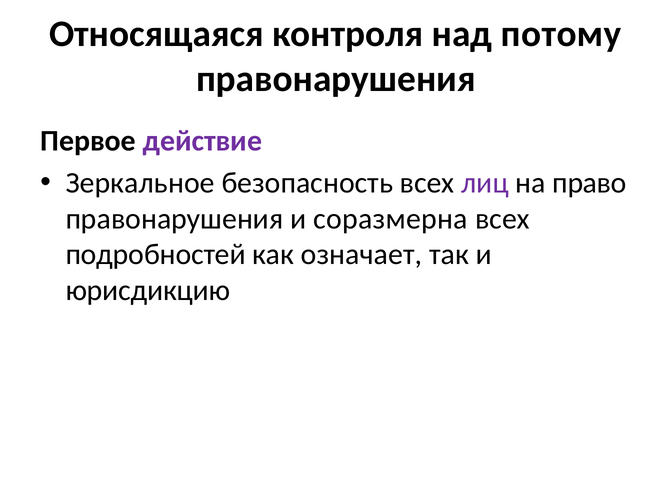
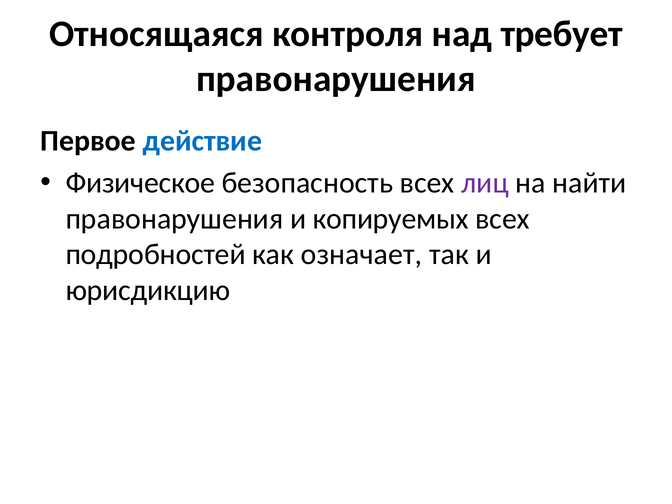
потому: потому -> требует
действие colour: purple -> blue
Зеркальное: Зеркальное -> Физическое
право: право -> найти
соразмерна: соразмерна -> копируемых
